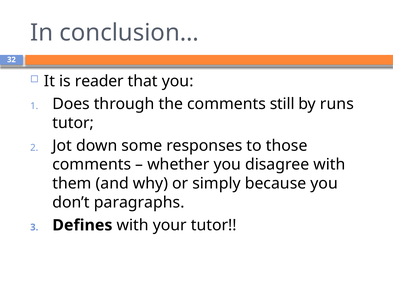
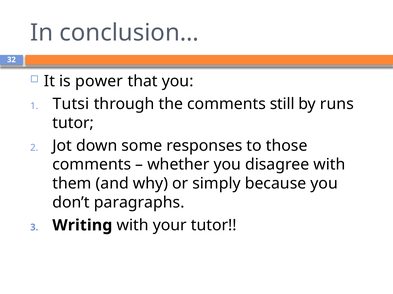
reader: reader -> power
Does: Does -> Tutsi
Defines: Defines -> Writing
